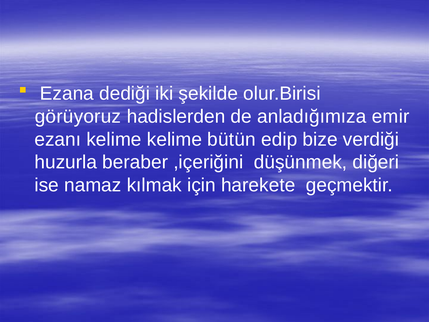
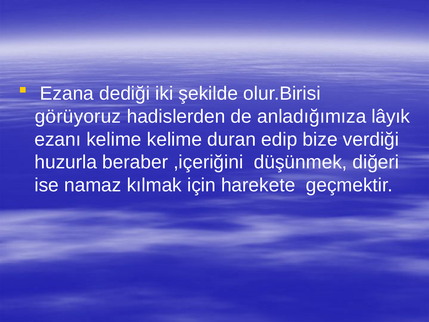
emir: emir -> lâyık
bütün: bütün -> duran
